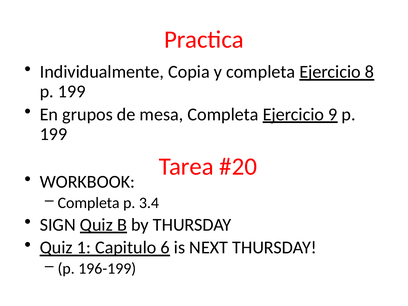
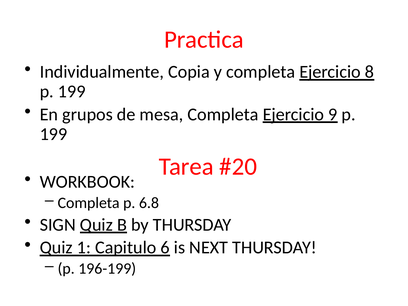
3.4: 3.4 -> 6.8
